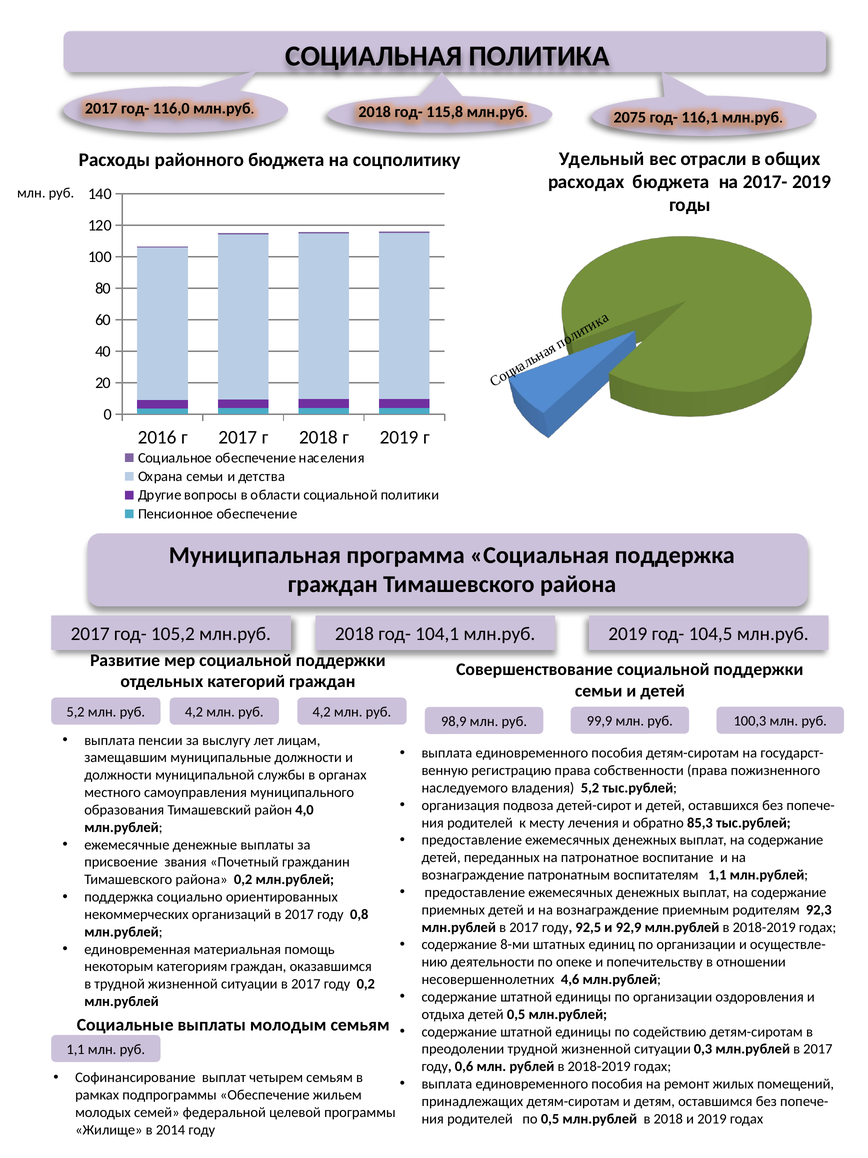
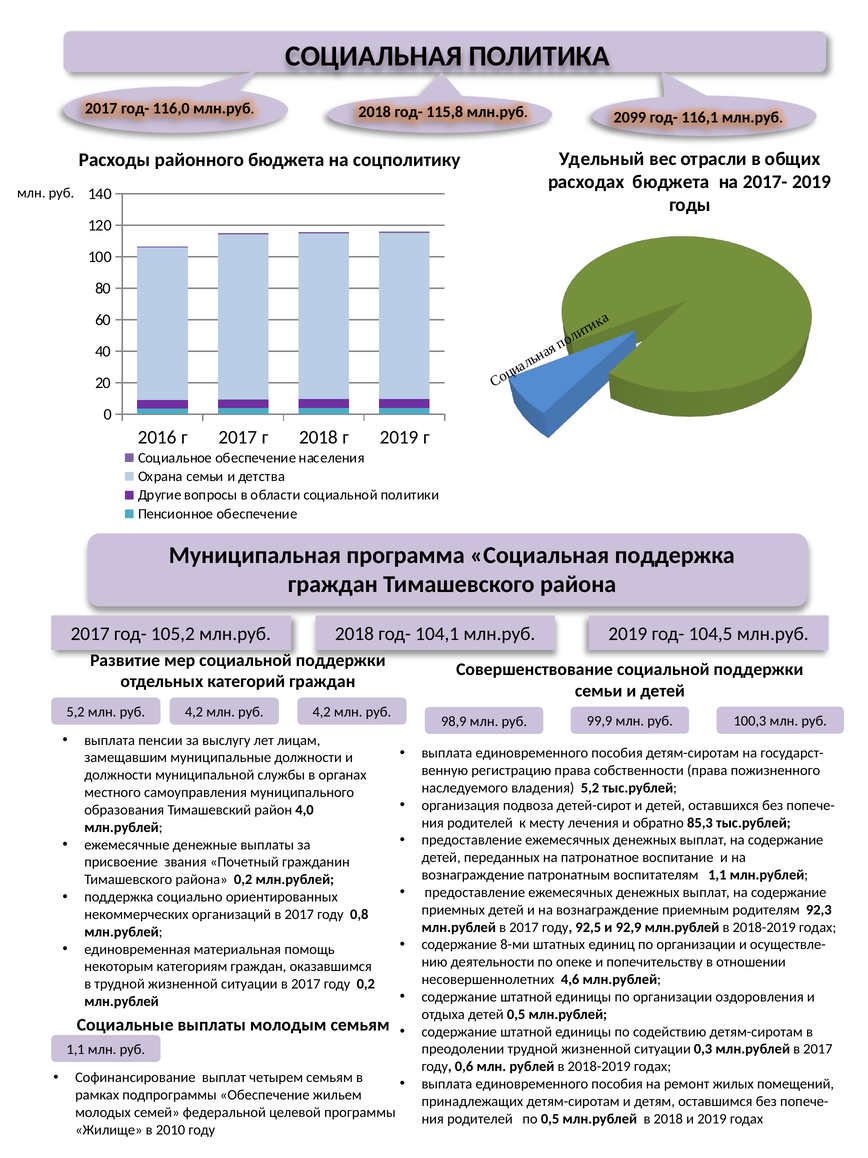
2075: 2075 -> 2099
2014: 2014 -> 2010
